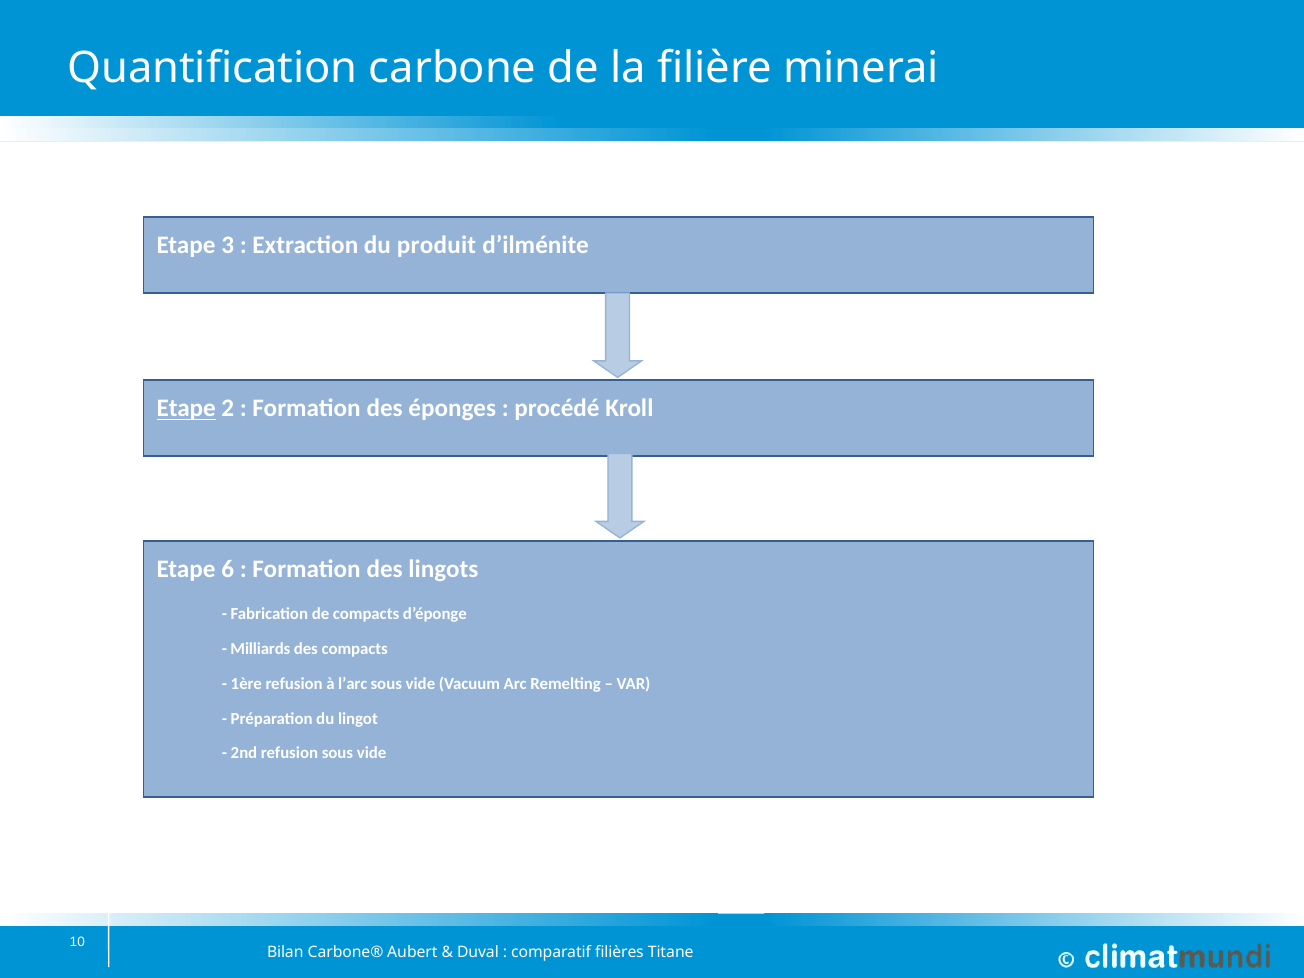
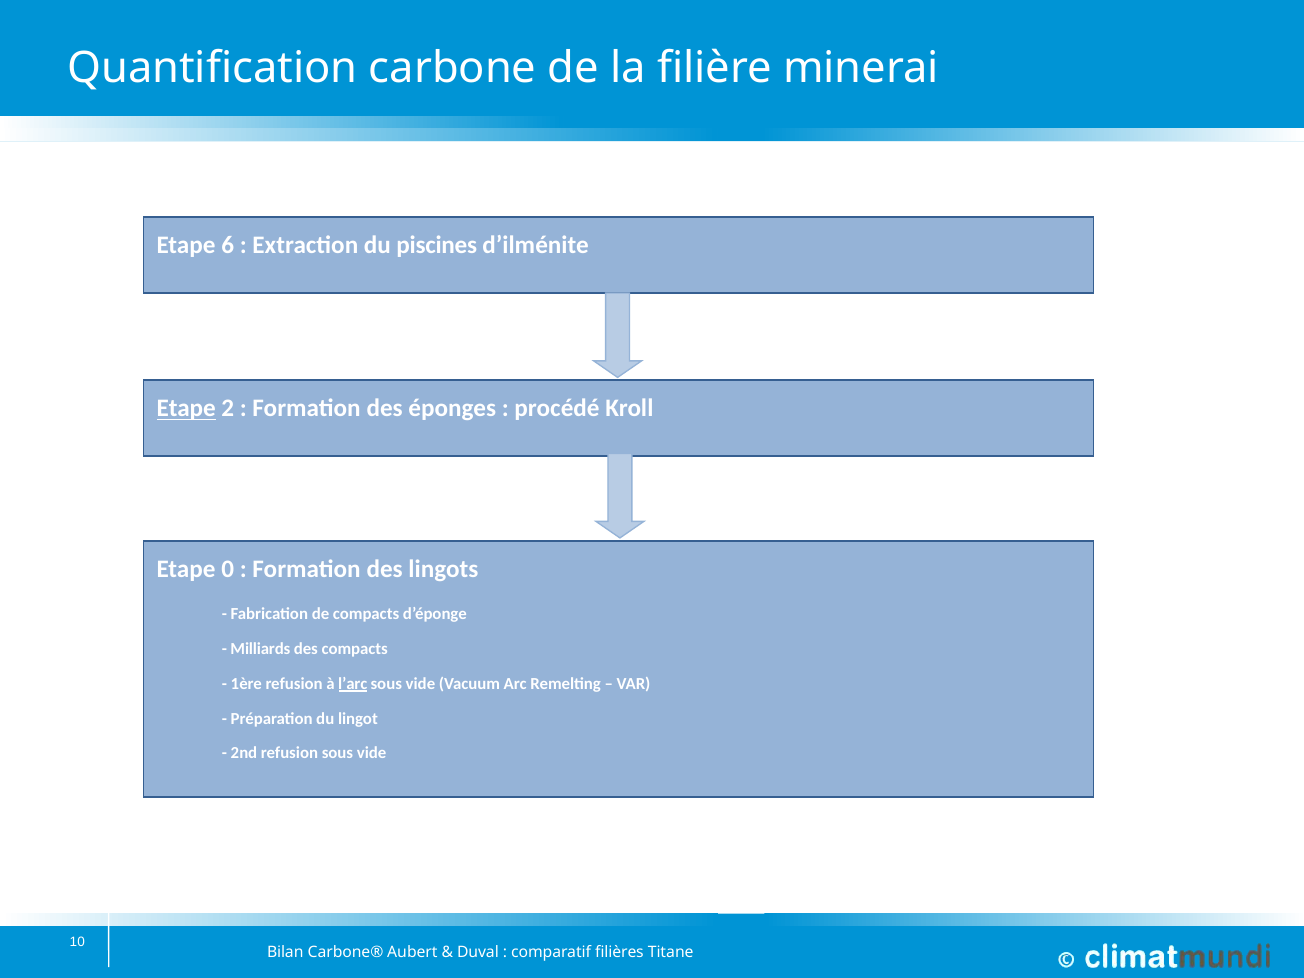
3: 3 -> 6
produit: produit -> piscines
6: 6 -> 0
l’arc underline: none -> present
